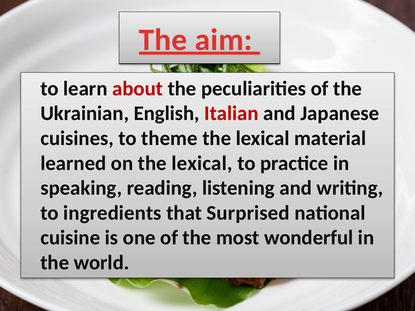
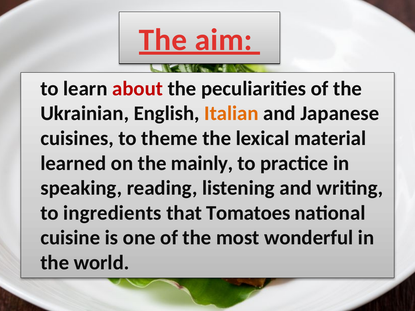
Italian colour: red -> orange
on the lexical: lexical -> mainly
Surprised: Surprised -> Tomatoes
